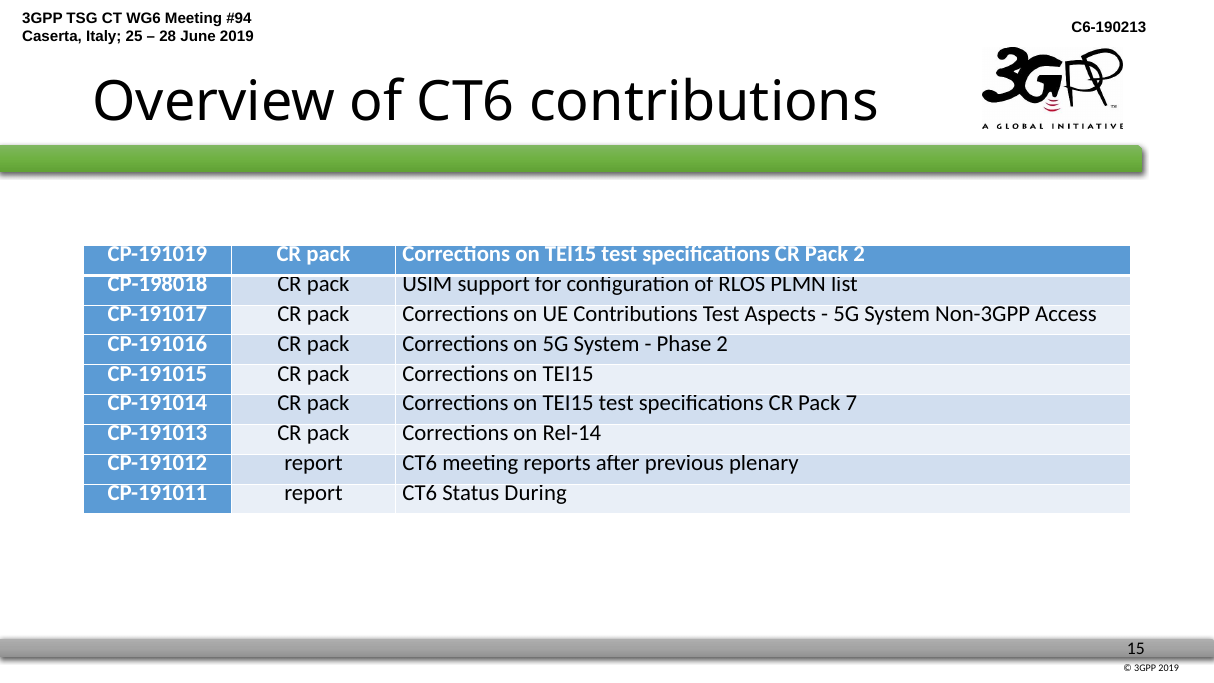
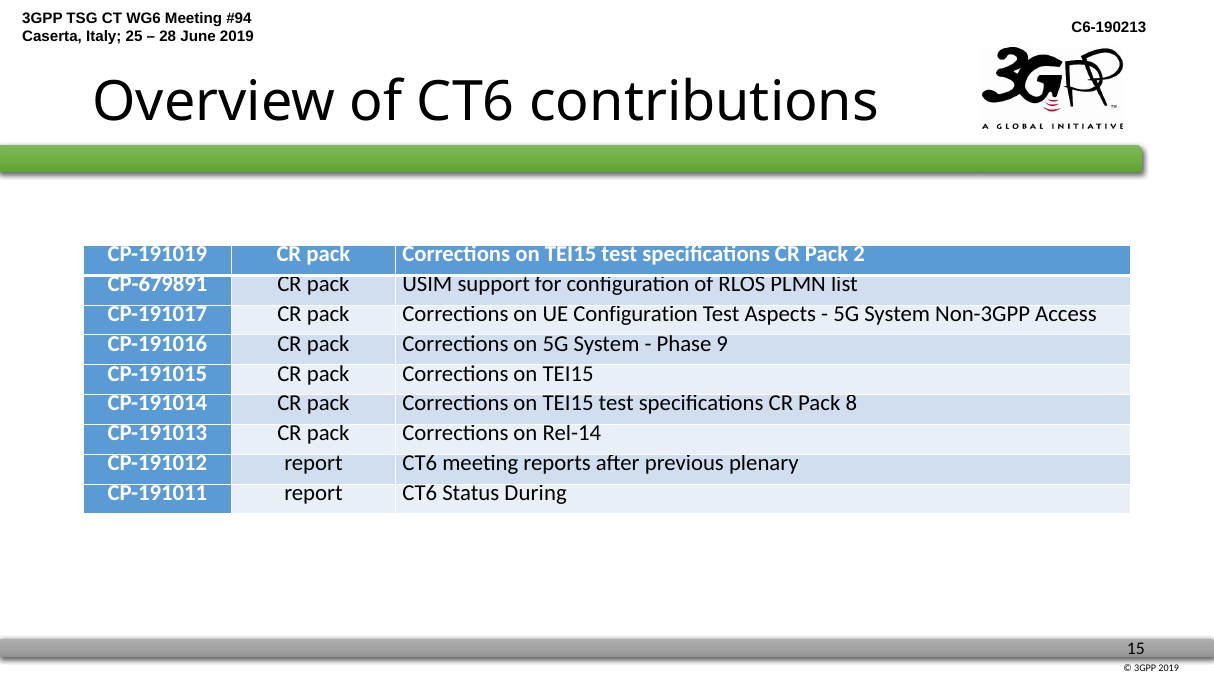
CP-198018: CP-198018 -> CP-679891
UE Contributions: Contributions -> Configuration
Phase 2: 2 -> 9
7: 7 -> 8
